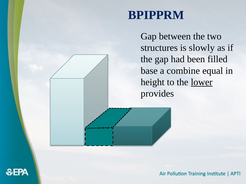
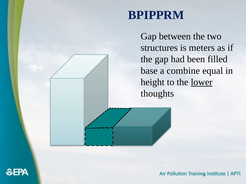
slowly: slowly -> meters
provides: provides -> thoughts
